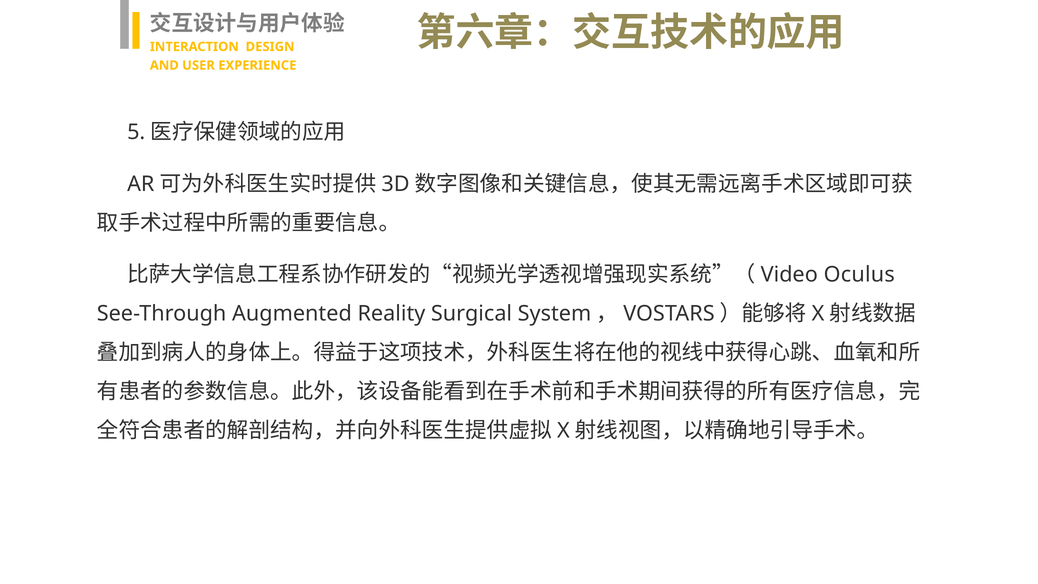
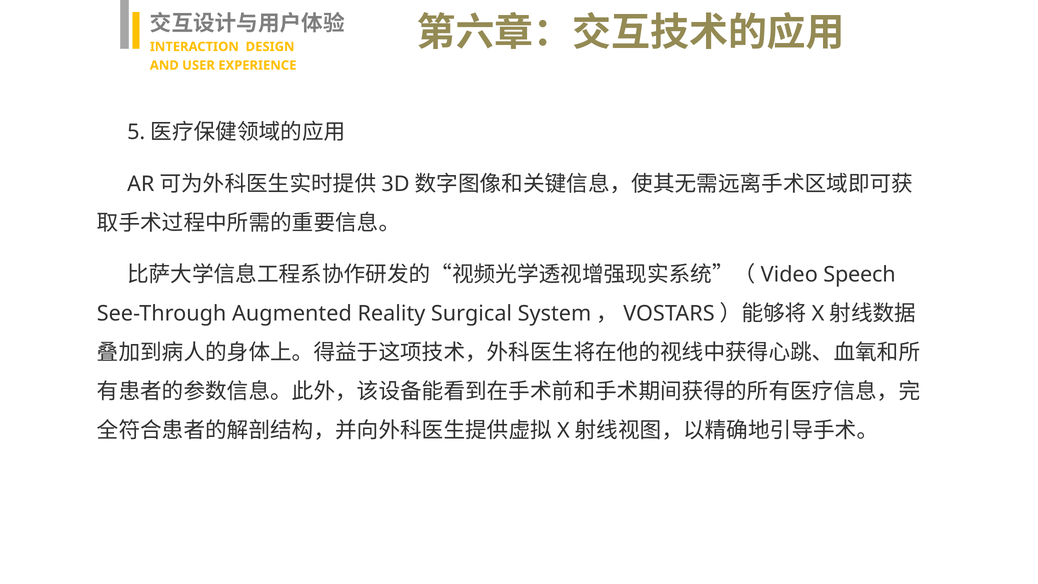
Oculus: Oculus -> Speech
